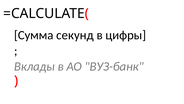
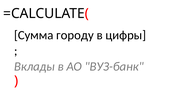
секунд: секунд -> городу
